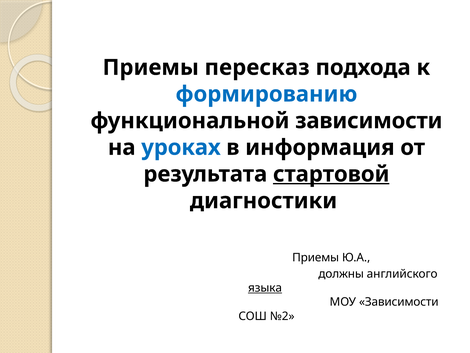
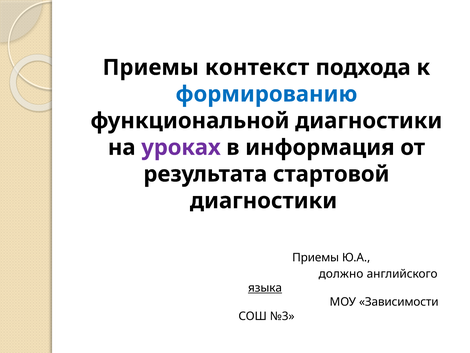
пересказ: пересказ -> контекст
функциональной зависимости: зависимости -> диагностики
уроках colour: blue -> purple
стартовой underline: present -> none
должны: должны -> должно
№2: №2 -> №3
